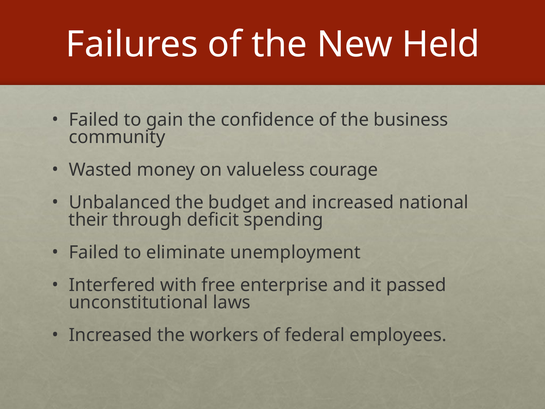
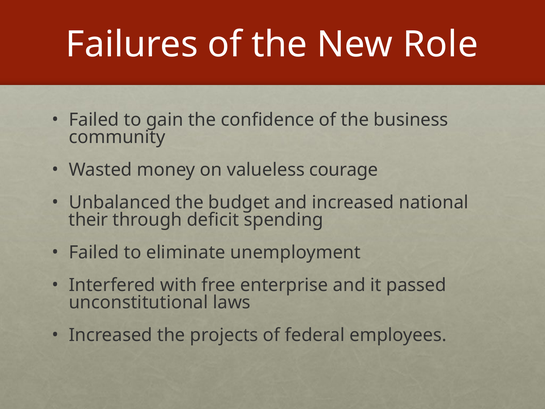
Held: Held -> Role
workers: workers -> projects
